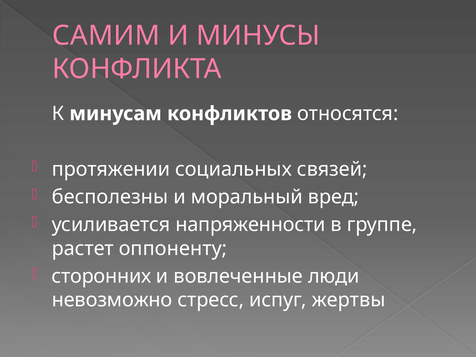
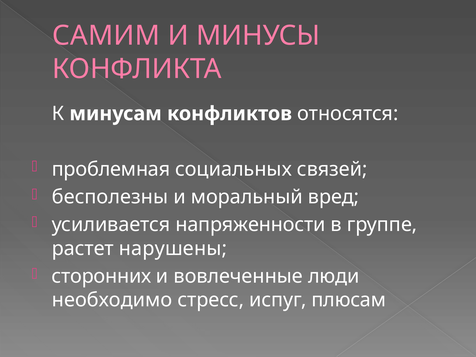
протяжении: протяжении -> проблемная
оппоненту: оппоненту -> нарушены
невозможно: невозможно -> необходимо
жертвы: жертвы -> плюсам
